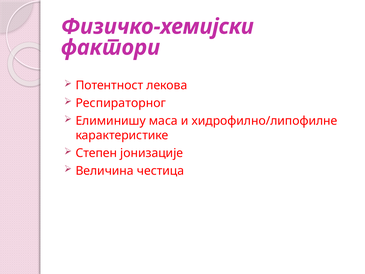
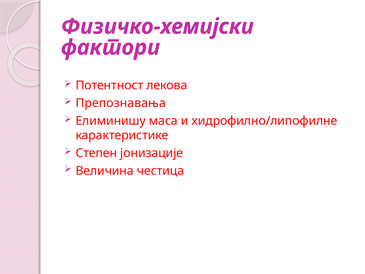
Респираторног: Респираторног -> Препознавања
